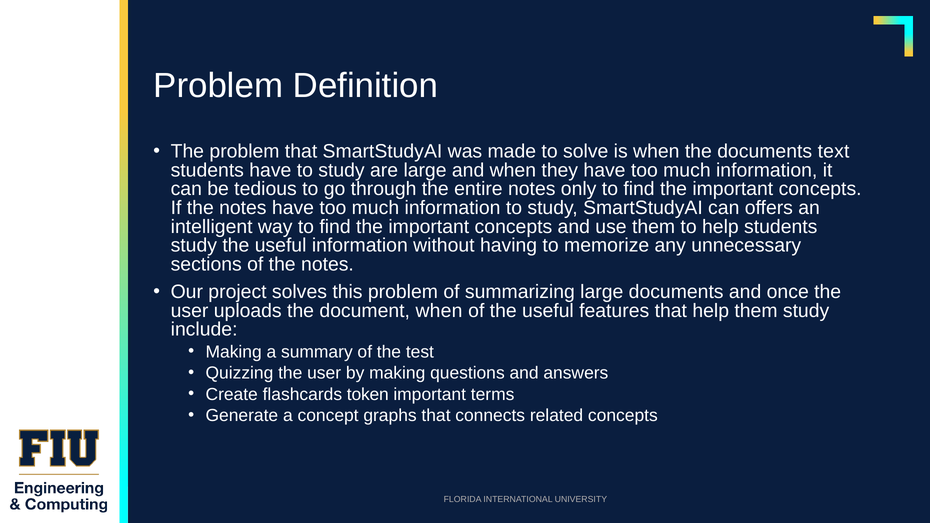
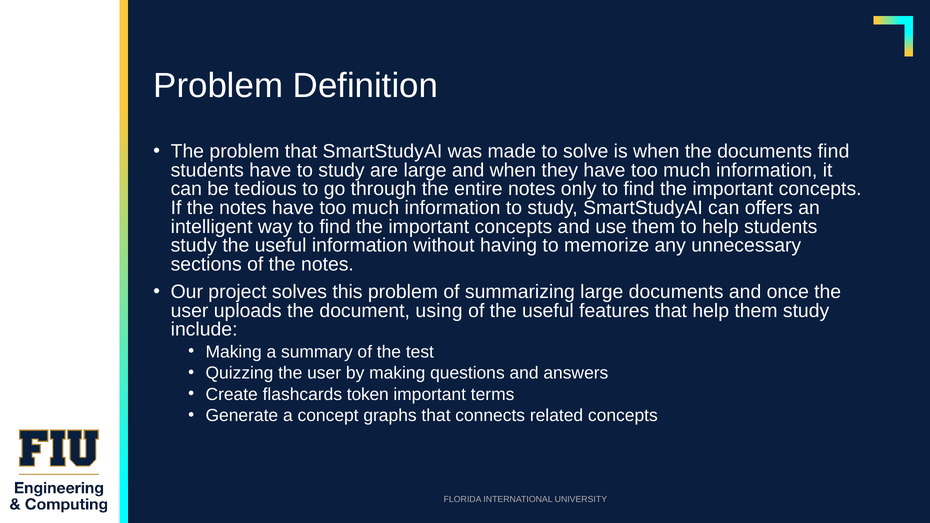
documents text: text -> find
document when: when -> using
